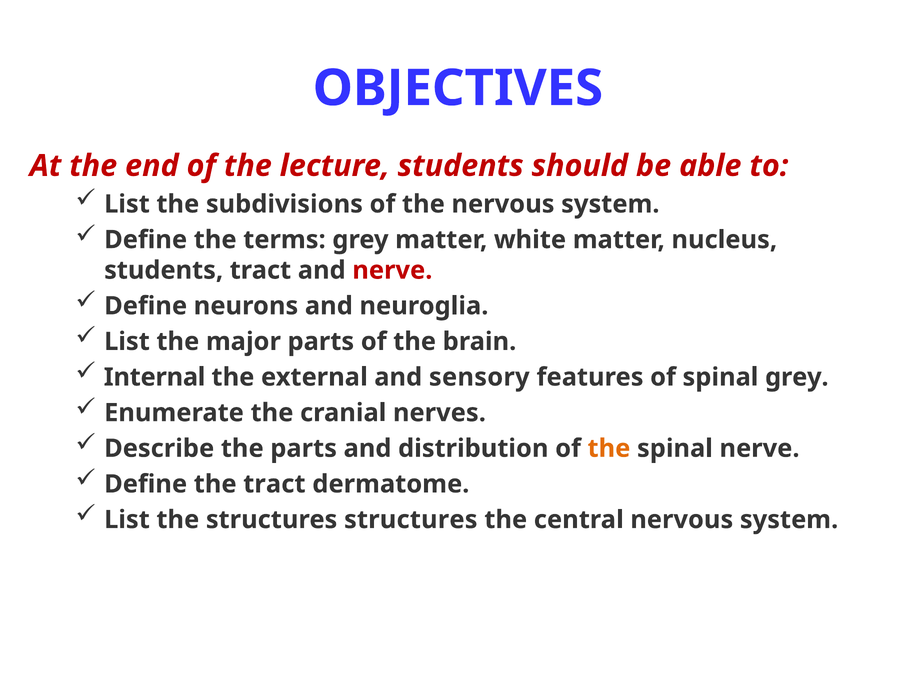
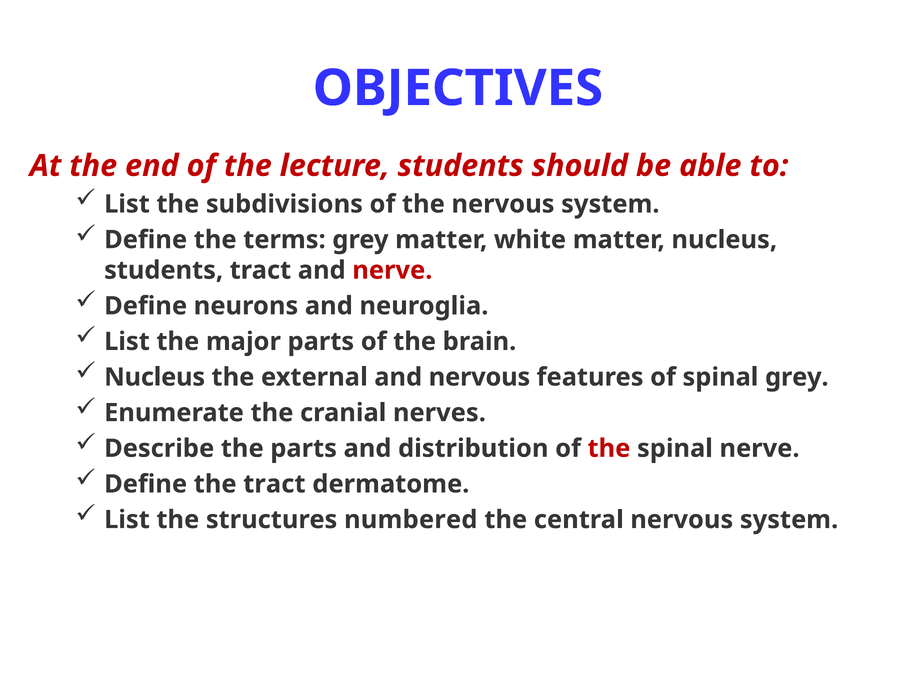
Internal at (155, 377): Internal -> Nucleus
and sensory: sensory -> nervous
the at (609, 448) colour: orange -> red
structures structures: structures -> numbered
